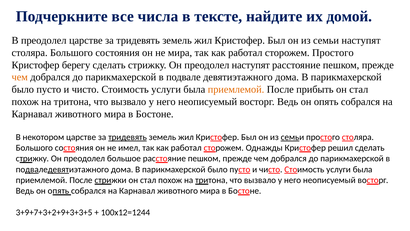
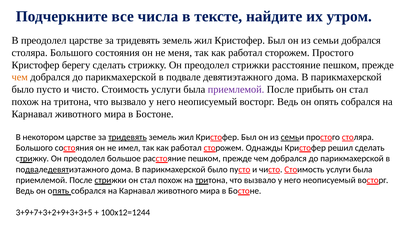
домой: домой -> утром
семьи наступят: наступят -> добрался
не мира: мира -> меня
преодолел наступят: наступят -> стрижки
приемлемой at (236, 89) colour: orange -> purple
